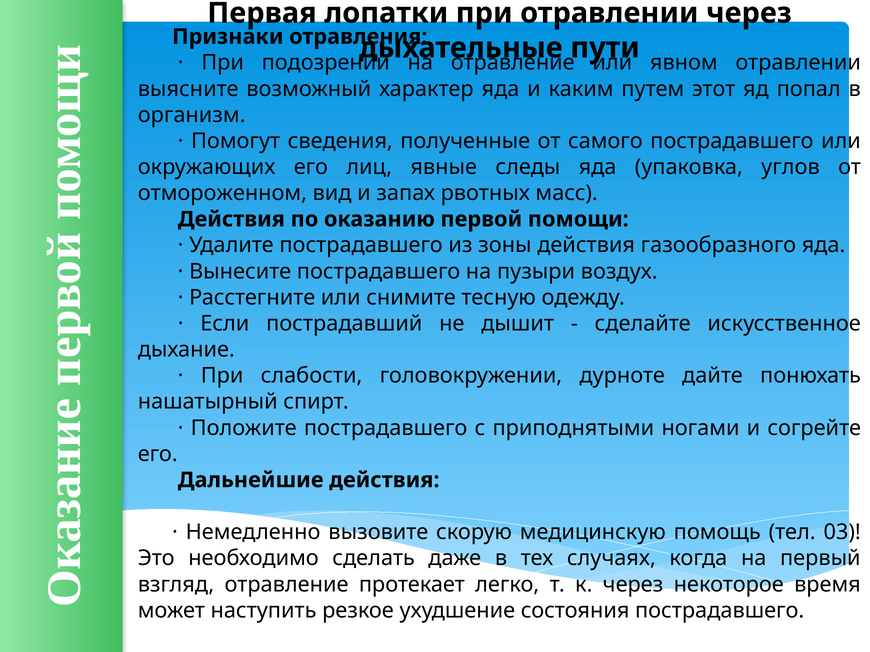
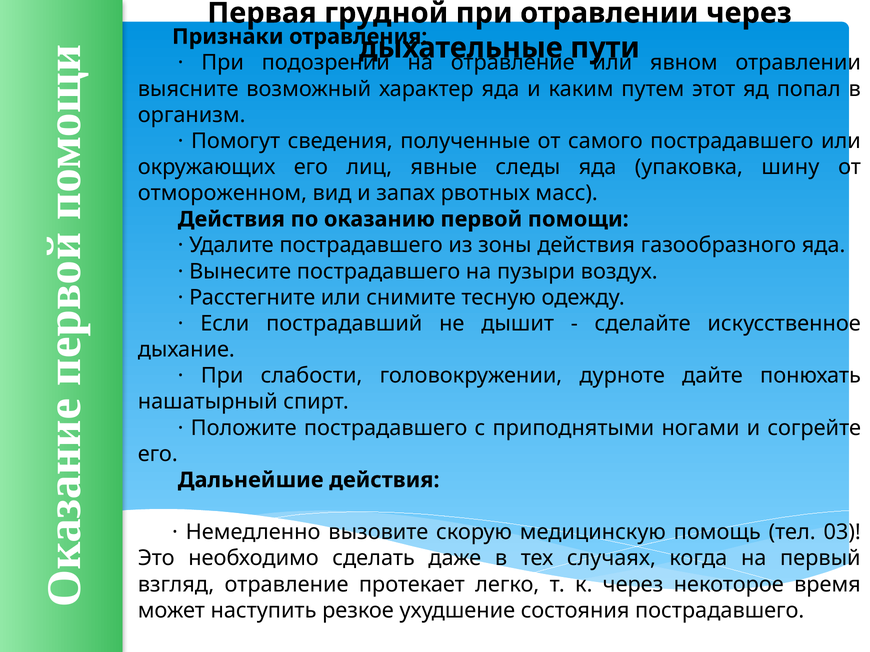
лопатки: лопатки -> грудной
углов: углов -> шину
